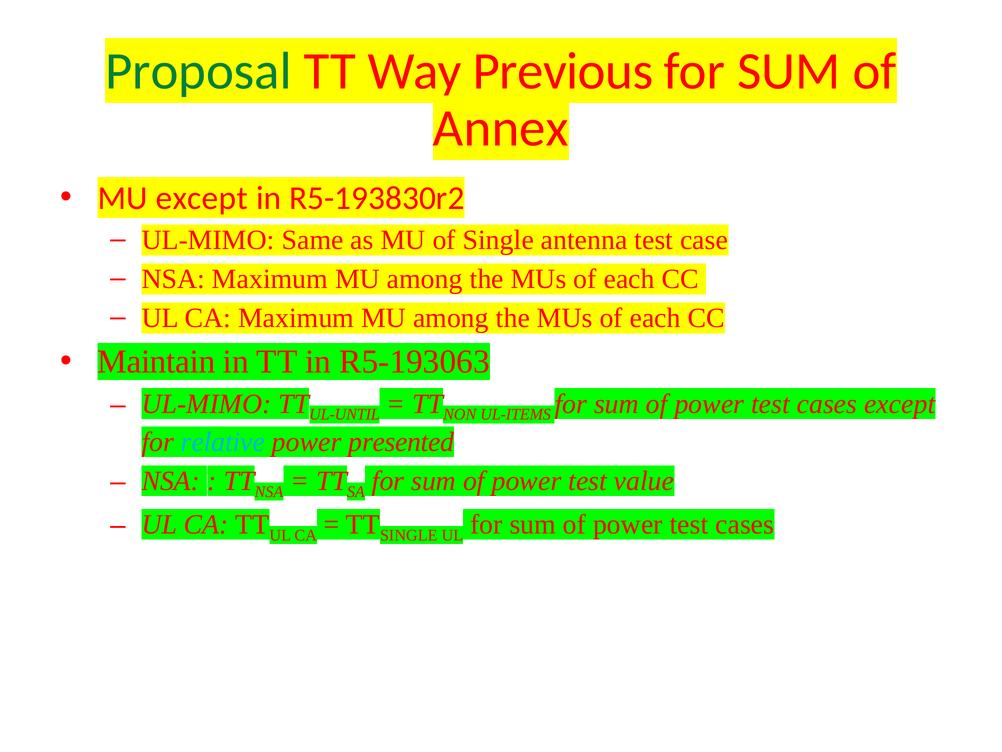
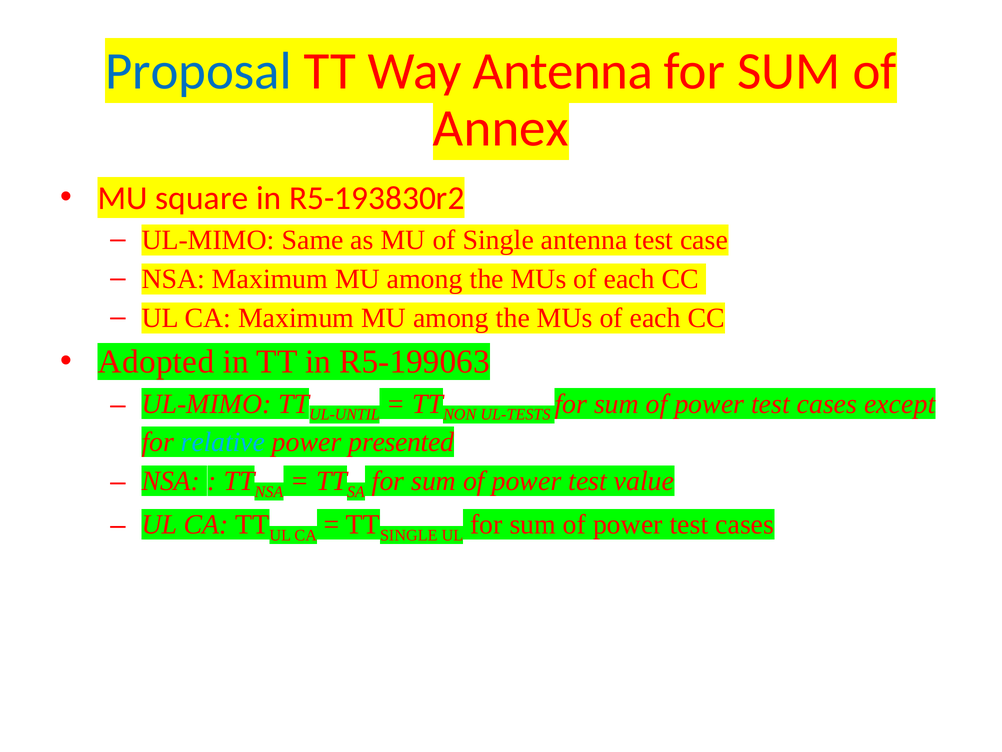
Proposal colour: green -> blue
Way Previous: Previous -> Antenna
MU except: except -> square
Maintain: Maintain -> Adopted
R5-193063: R5-193063 -> R5-199063
UL-ITEMS: UL-ITEMS -> UL-TESTS
